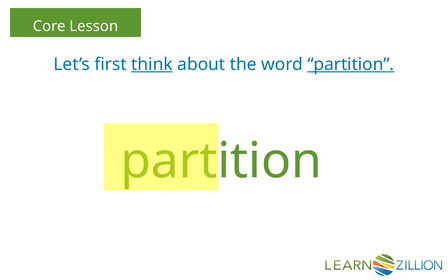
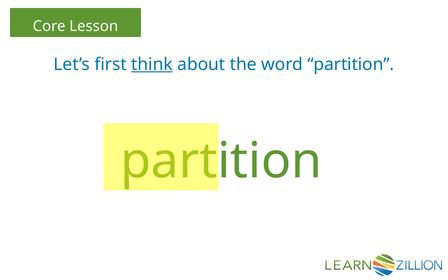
partition at (351, 64) underline: present -> none
